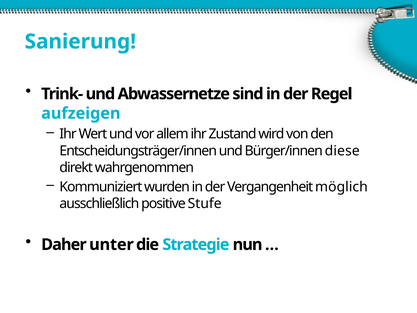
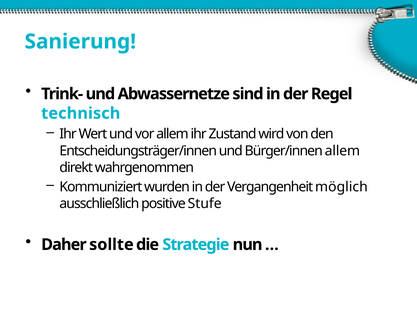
aufzeigen: aufzeigen -> technisch
Bürger/innen diese: diese -> allem
unter: unter -> sollte
